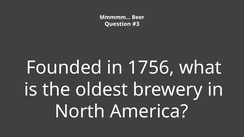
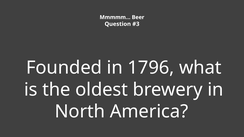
1756: 1756 -> 1796
